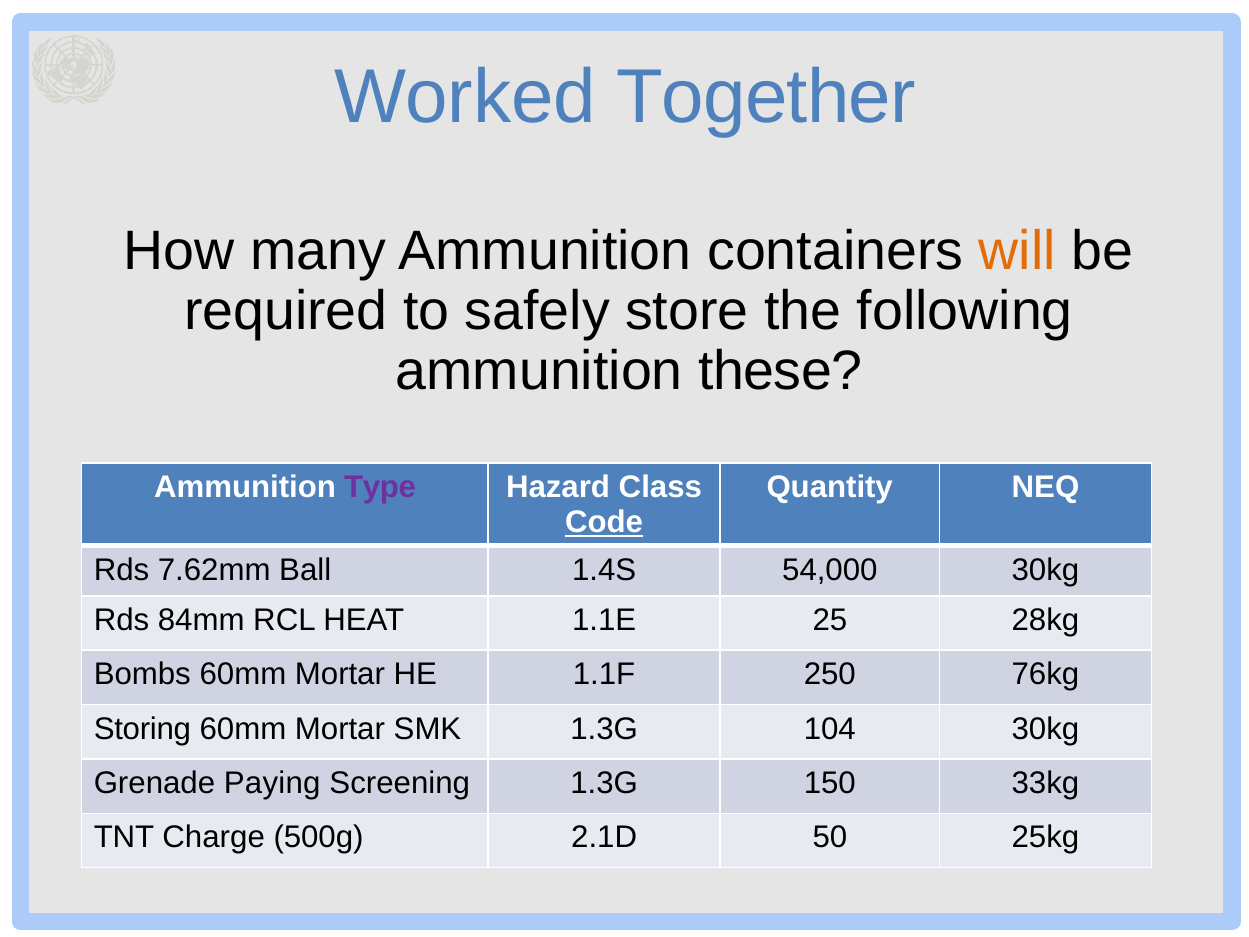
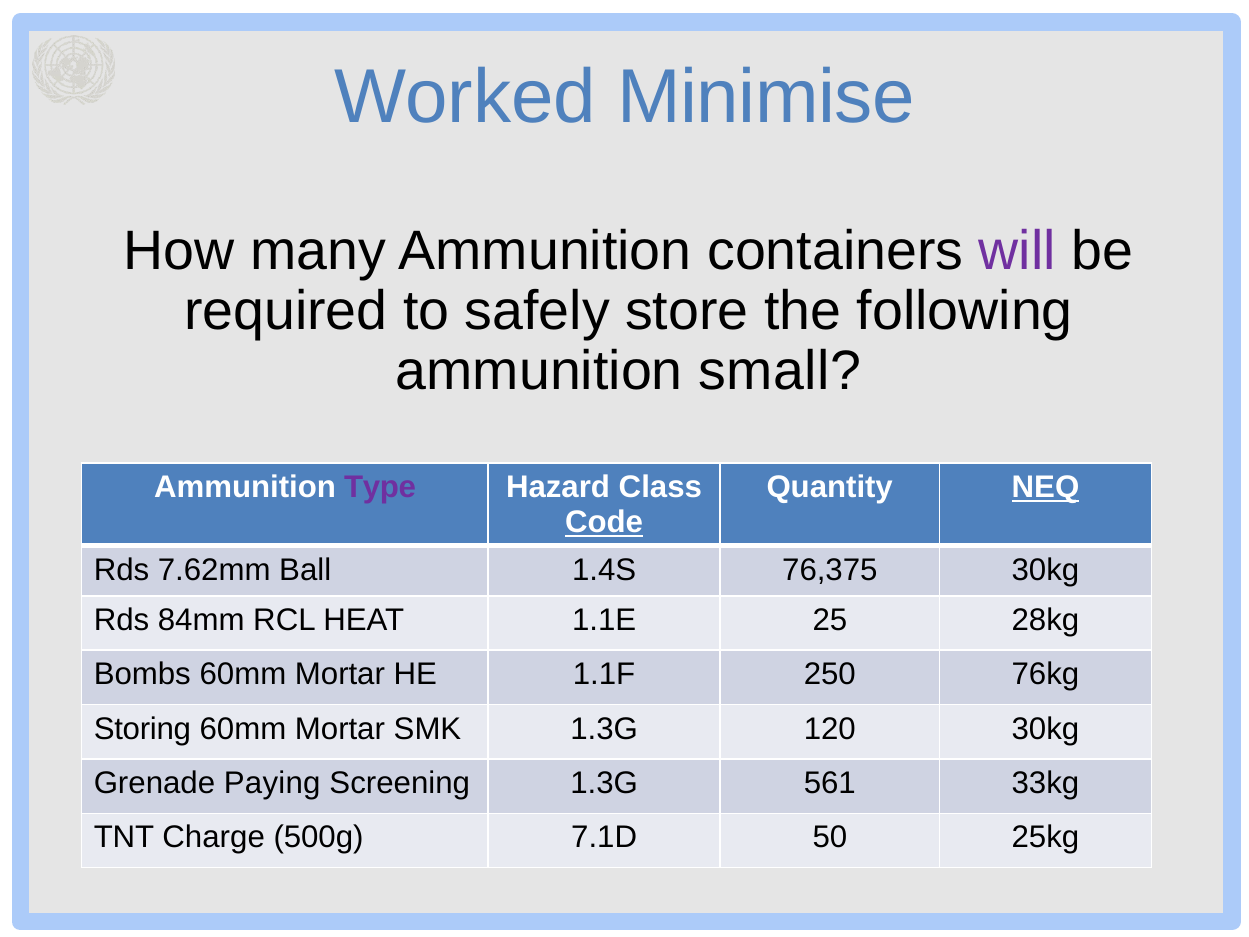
Together: Together -> Minimise
will colour: orange -> purple
these: these -> small
NEQ underline: none -> present
54,000: 54,000 -> 76,375
104: 104 -> 120
150: 150 -> 561
2.1D: 2.1D -> 7.1D
